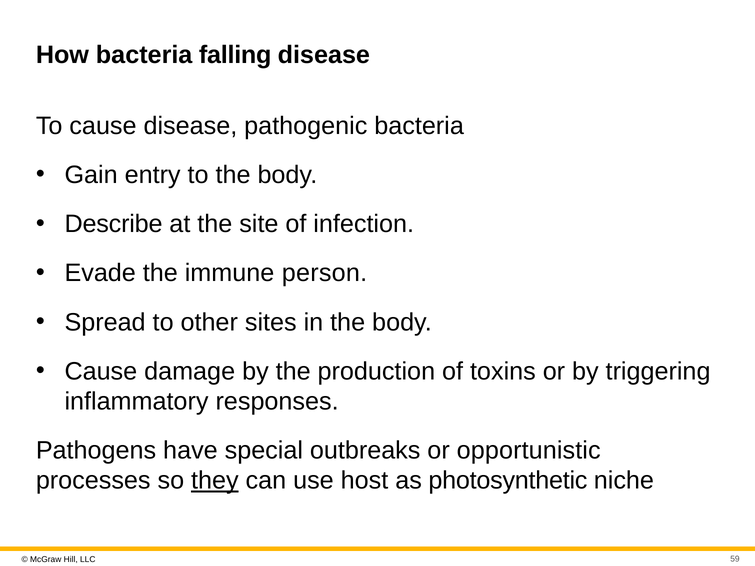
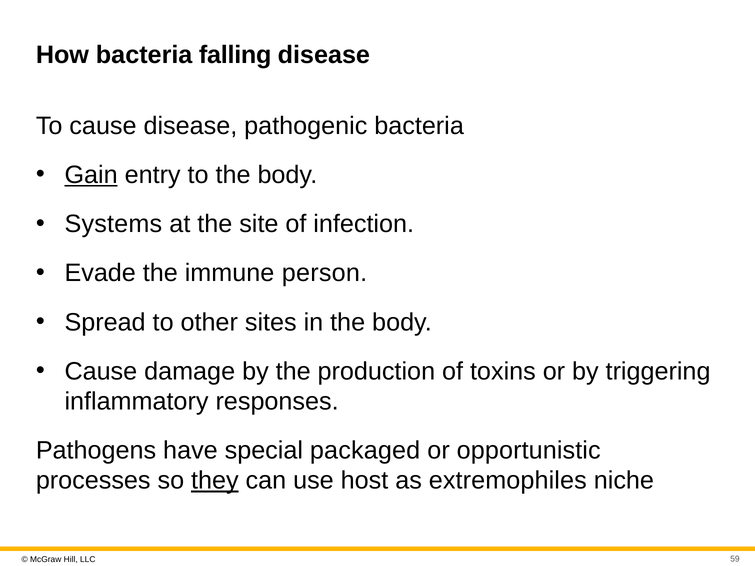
Gain underline: none -> present
Describe: Describe -> Systems
outbreaks: outbreaks -> packaged
photosynthetic: photosynthetic -> extremophiles
